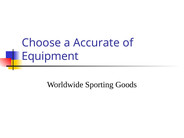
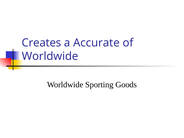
Choose: Choose -> Creates
Equipment at (50, 56): Equipment -> Worldwide
